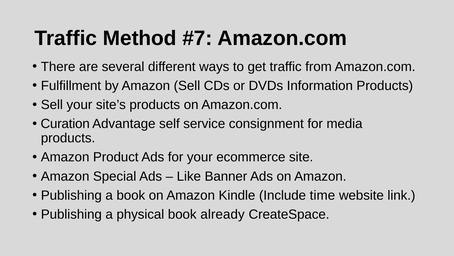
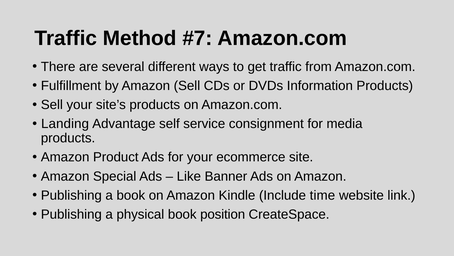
Curation: Curation -> Landing
already: already -> position
